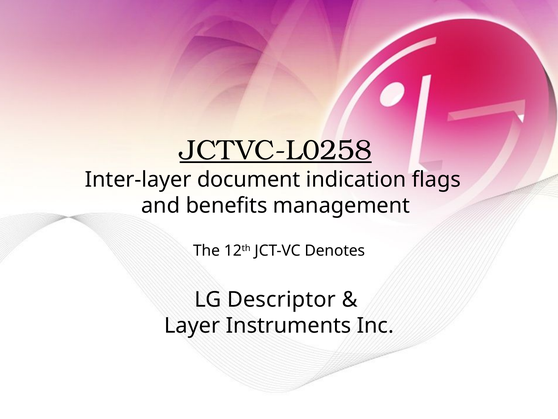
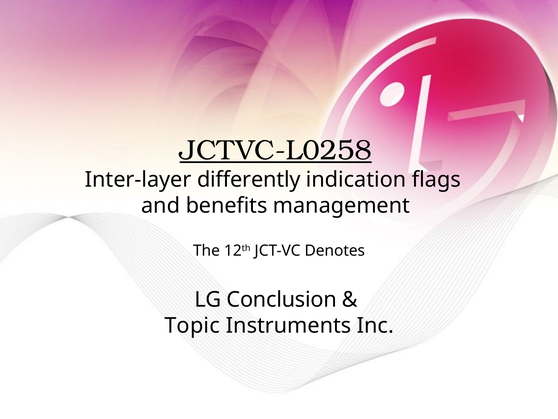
document: document -> differently
Descriptor: Descriptor -> Conclusion
Layer: Layer -> Topic
